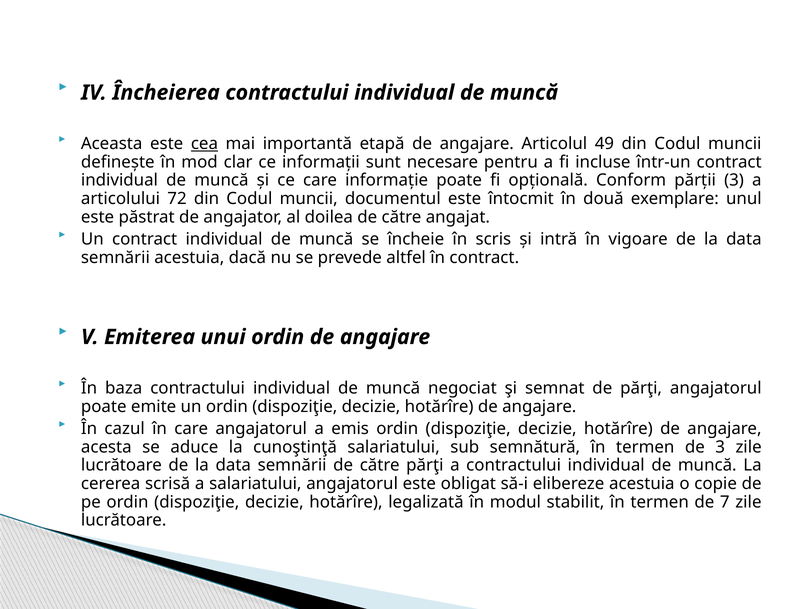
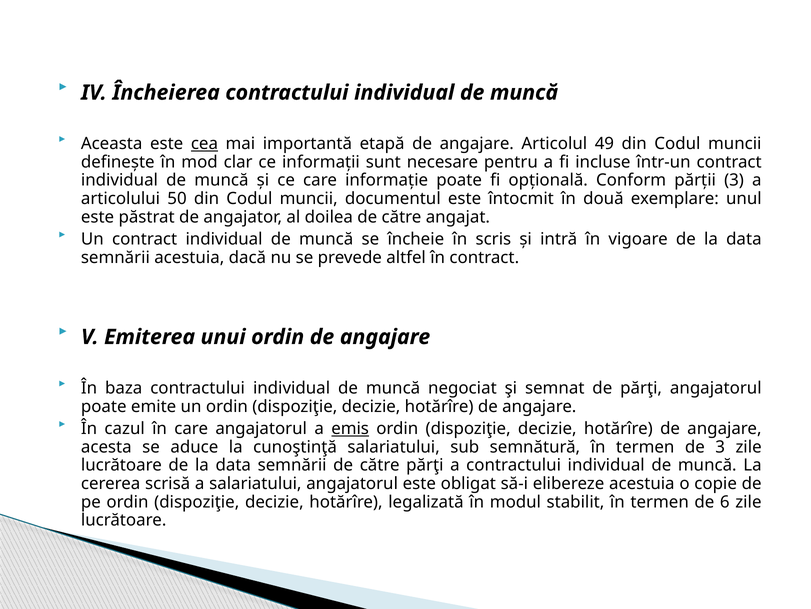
72: 72 -> 50
emis underline: none -> present
7: 7 -> 6
